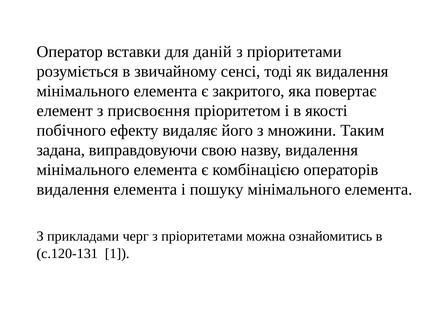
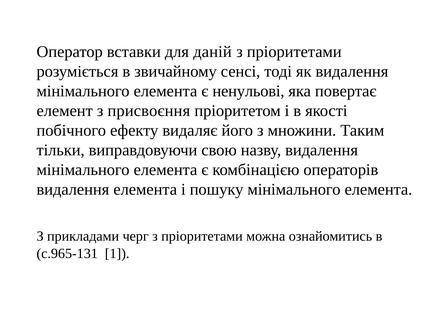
закритого: закритого -> ненульові
задана: задана -> тільки
с.120-131: с.120-131 -> с.965-131
